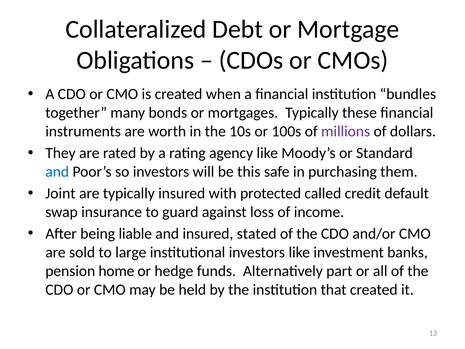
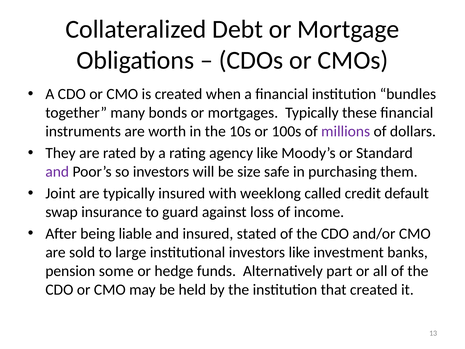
and at (57, 172) colour: blue -> purple
this: this -> size
protected: protected -> weeklong
home: home -> some
